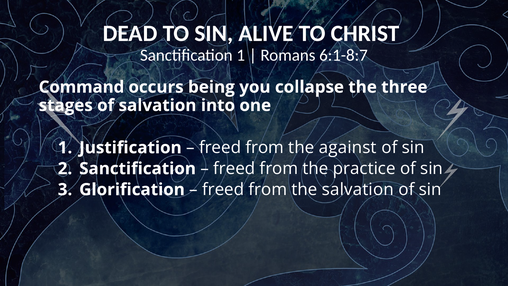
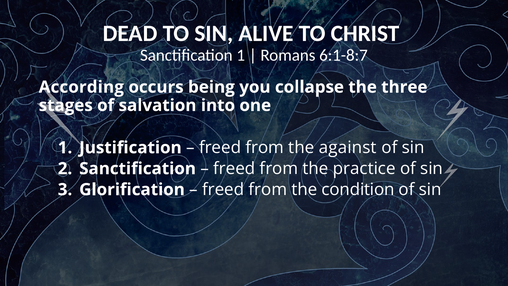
Command: Command -> According
the salvation: salvation -> condition
